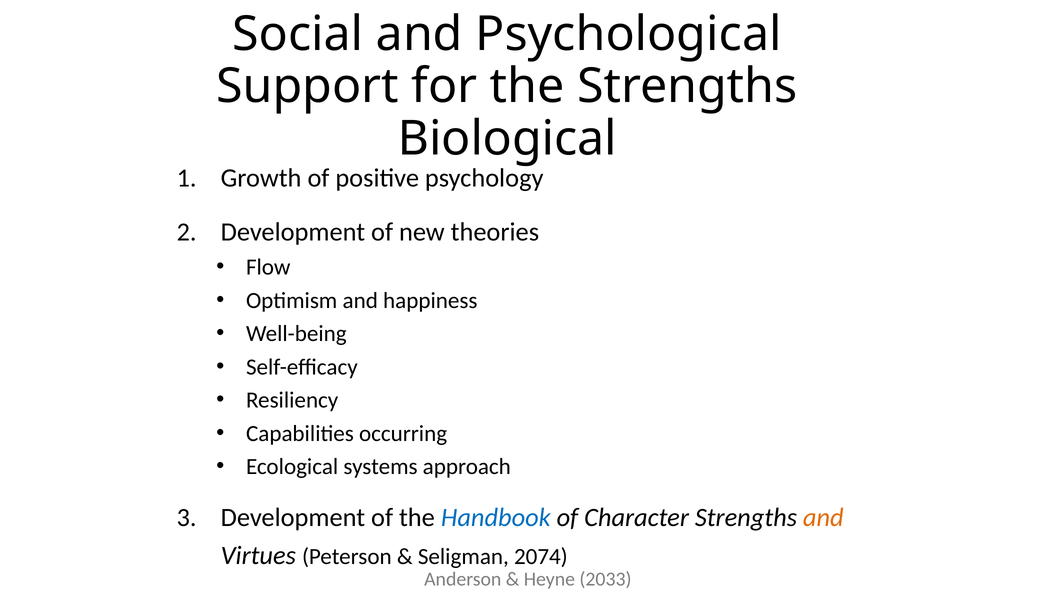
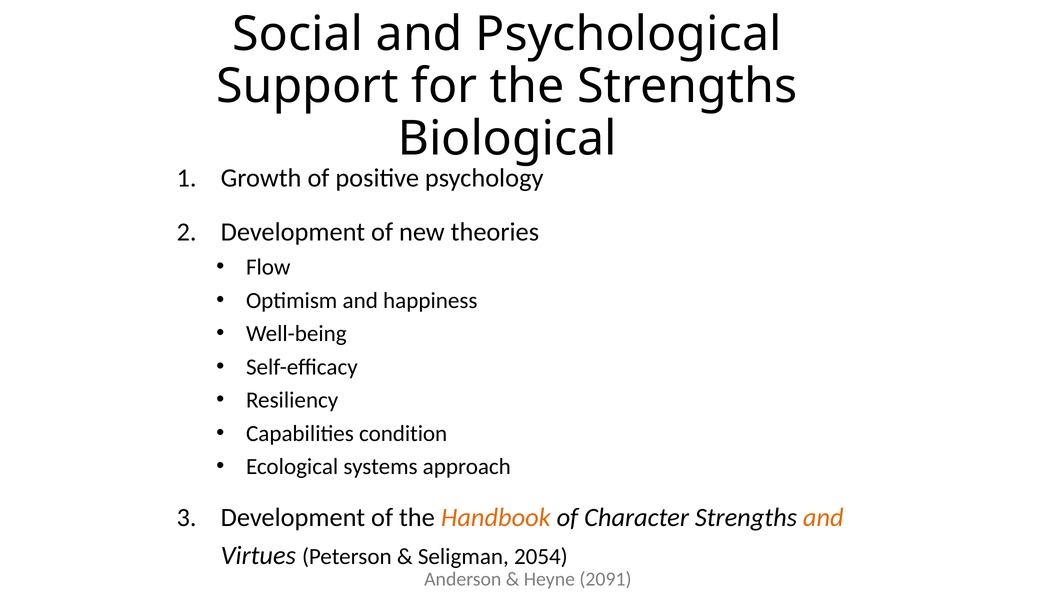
occurring: occurring -> condition
Handbook colour: blue -> orange
2074: 2074 -> 2054
2033: 2033 -> 2091
